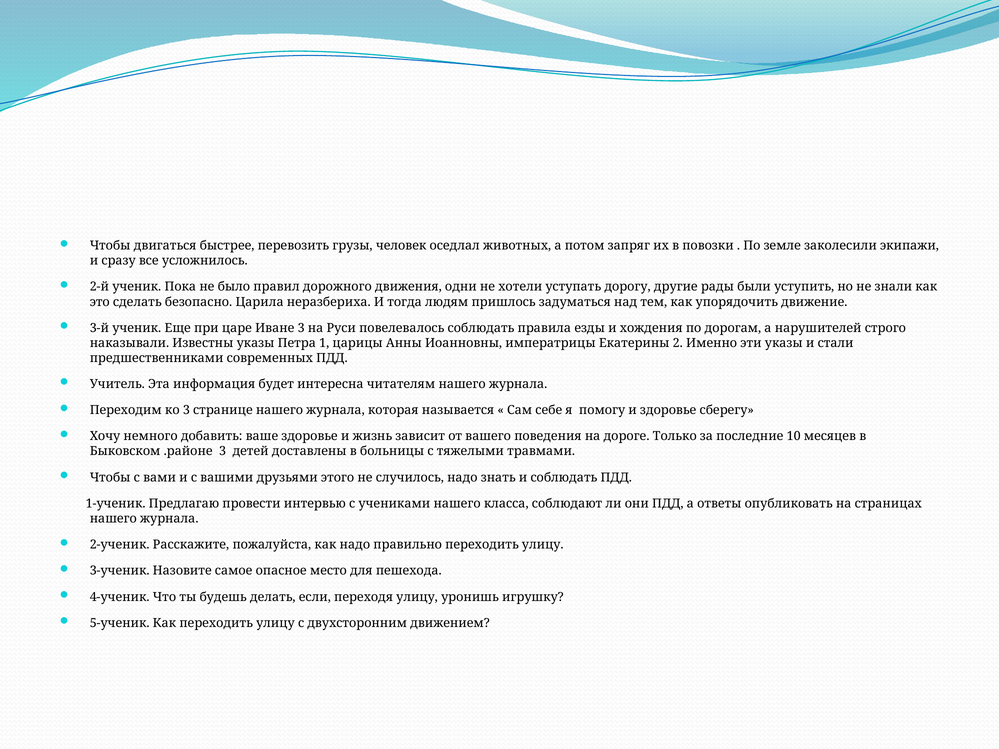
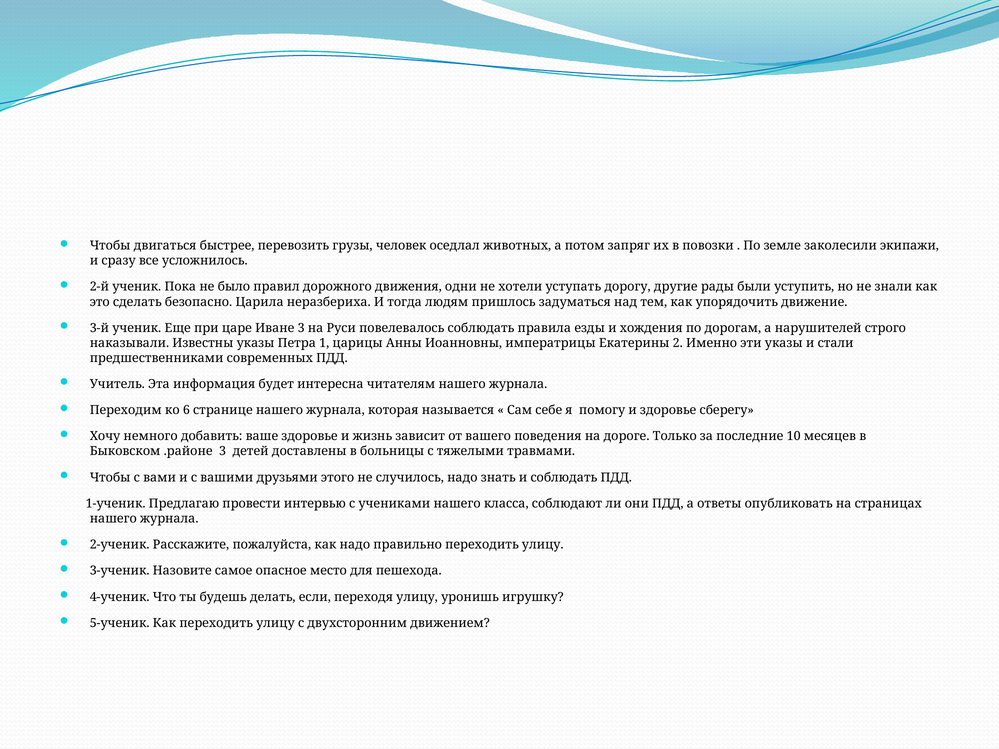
ко 3: 3 -> 6
